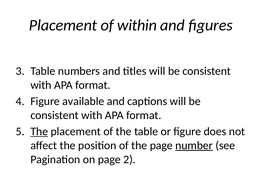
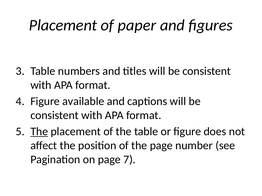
within: within -> paper
number underline: present -> none
2: 2 -> 7
